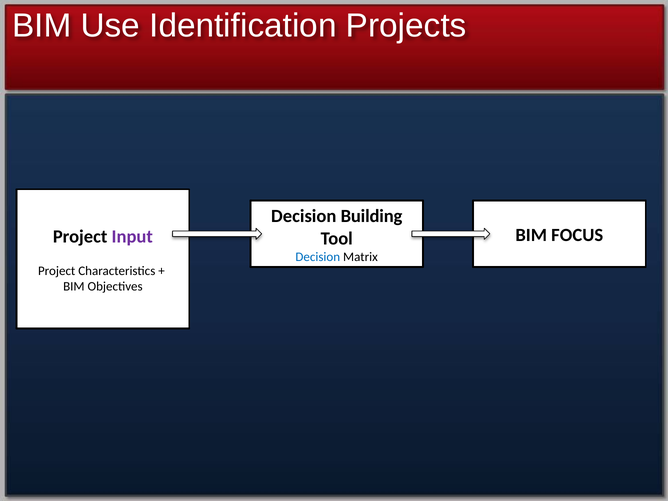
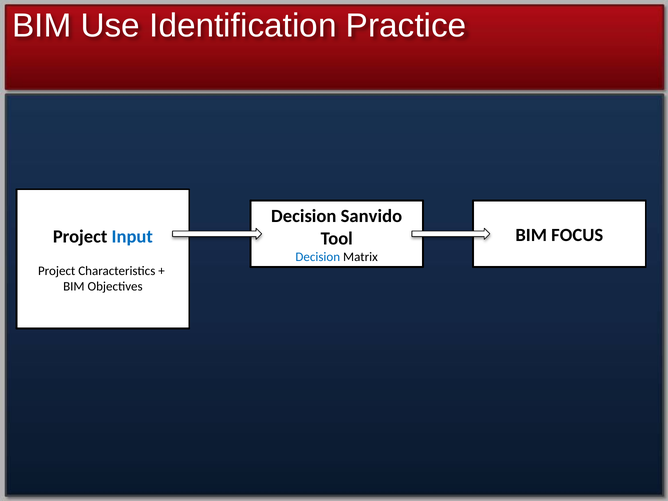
Projects: Projects -> Practice
Building: Building -> Sanvido
Input colour: purple -> blue
